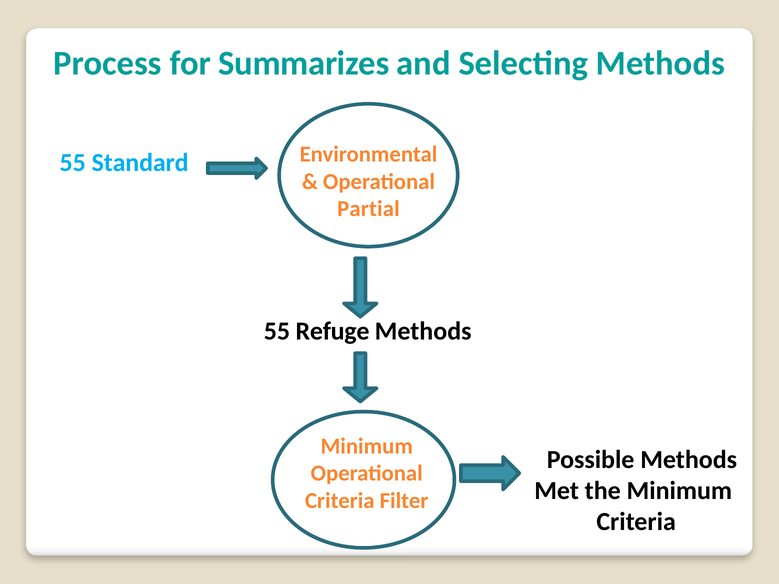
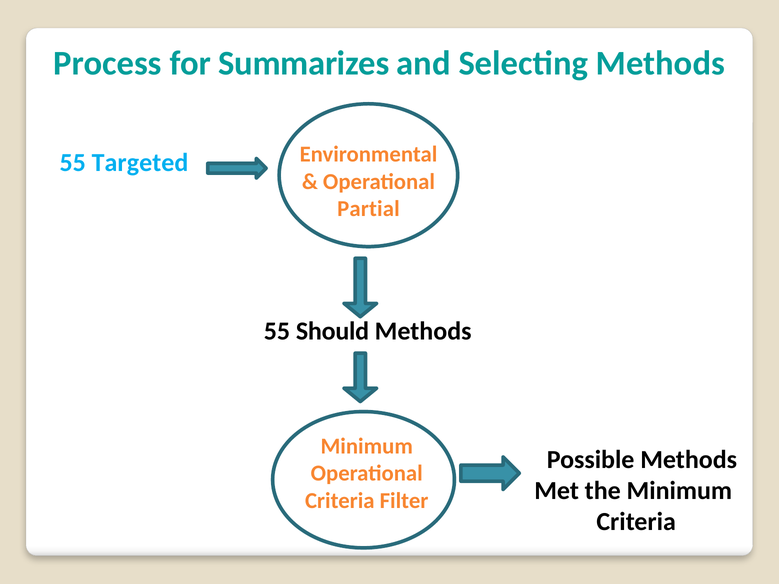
Standard: Standard -> Targeted
Refuge: Refuge -> Should
